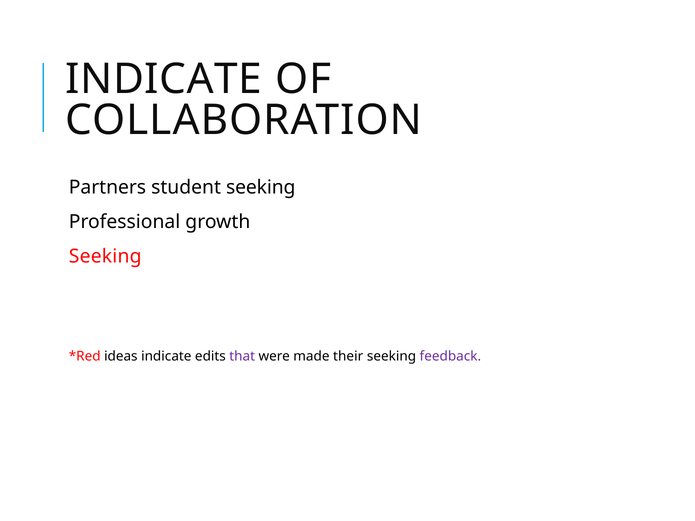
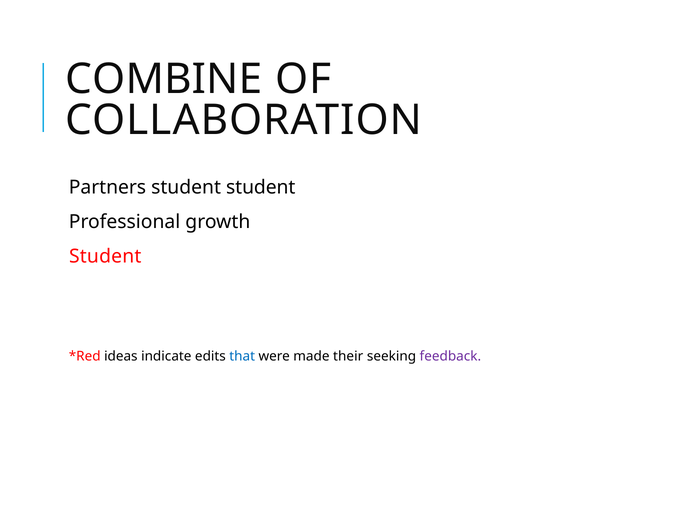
INDICATE at (164, 79): INDICATE -> COMBINE
student seeking: seeking -> student
Seeking at (105, 256): Seeking -> Student
that colour: purple -> blue
